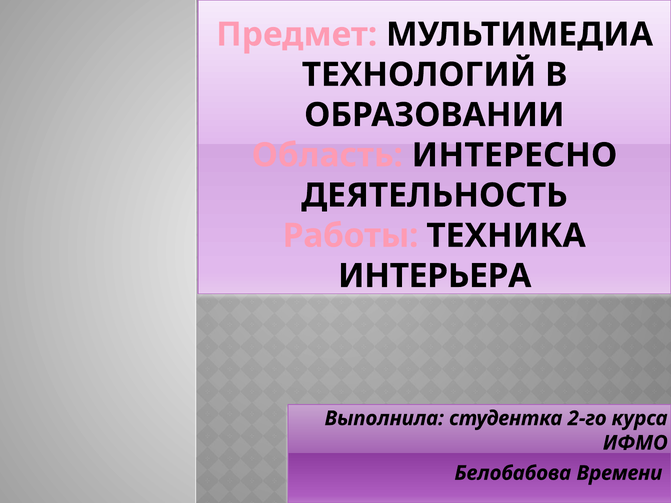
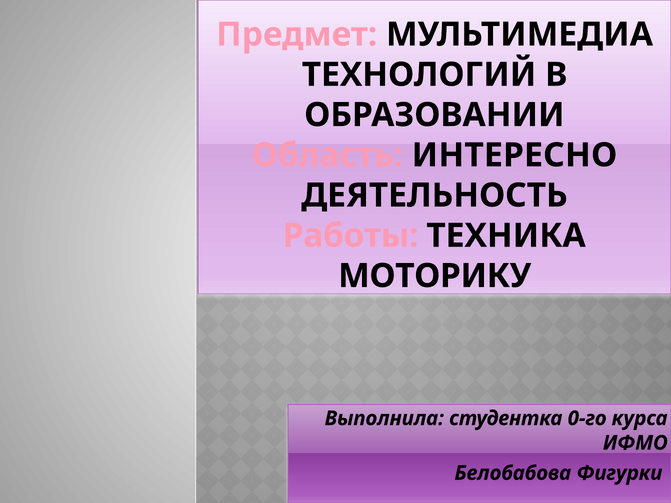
ИНТЕРЬЕРА: ИНТЕРЬЕРА -> МОТОРИКУ
2-го: 2-го -> 0-го
Времени: Времени -> Фигурки
